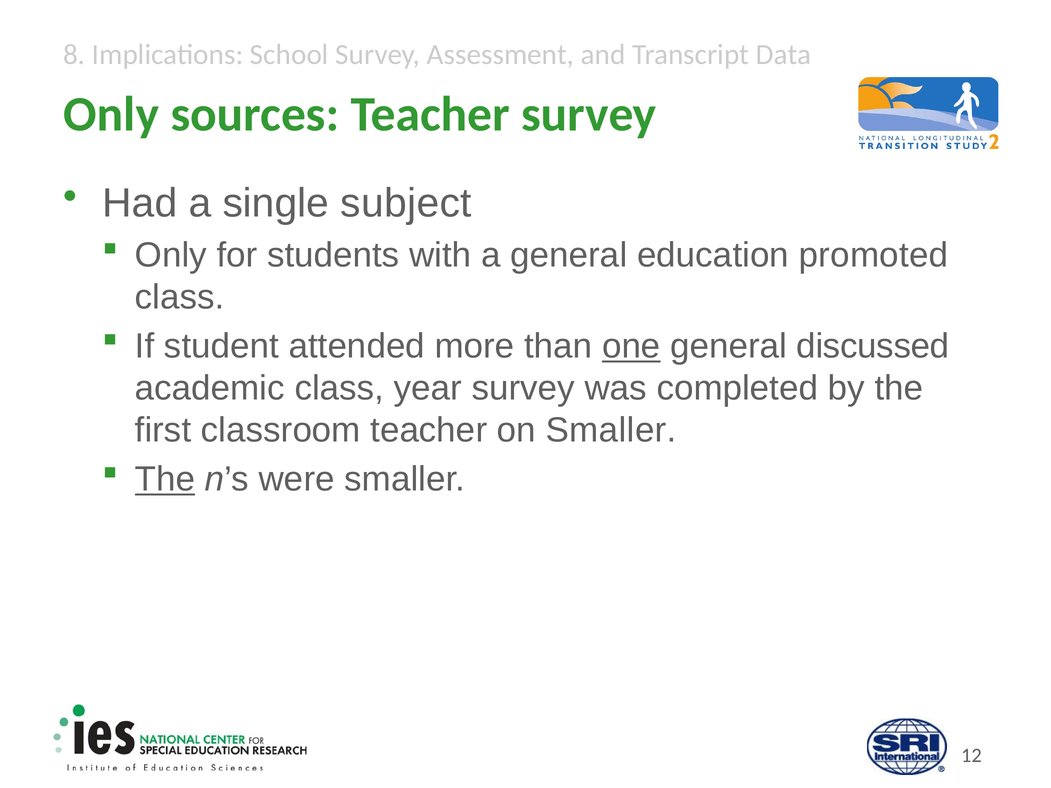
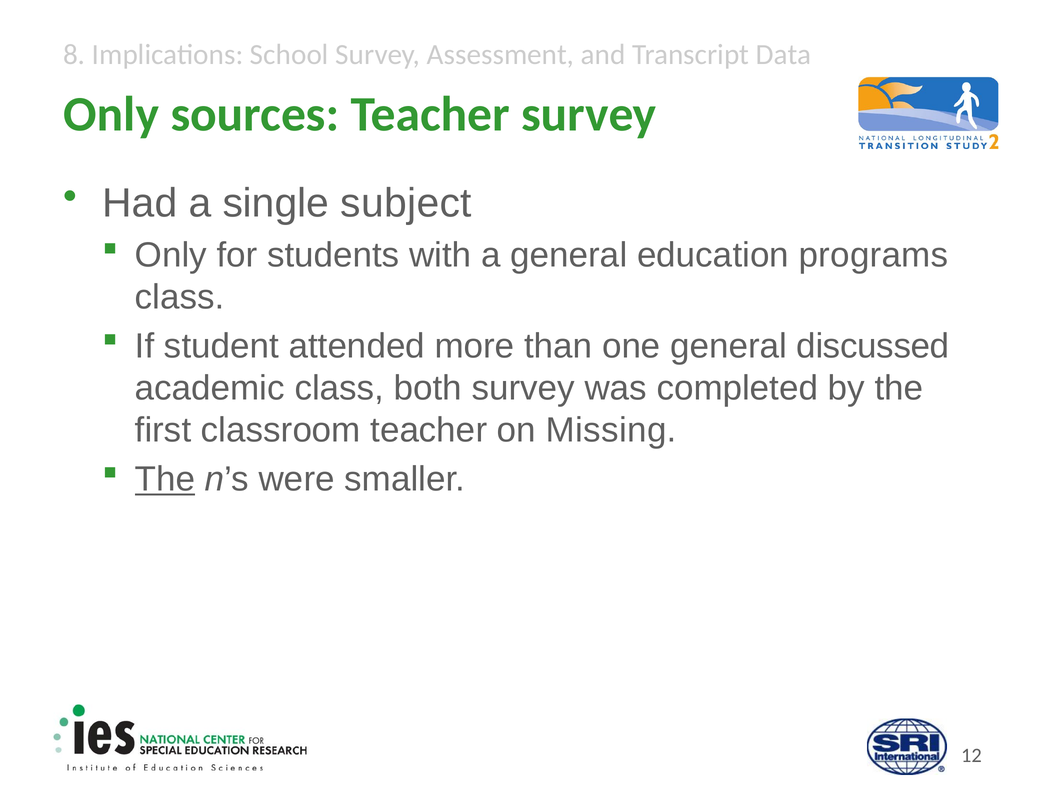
promoted: promoted -> programs
one underline: present -> none
year: year -> both
on Smaller: Smaller -> Missing
